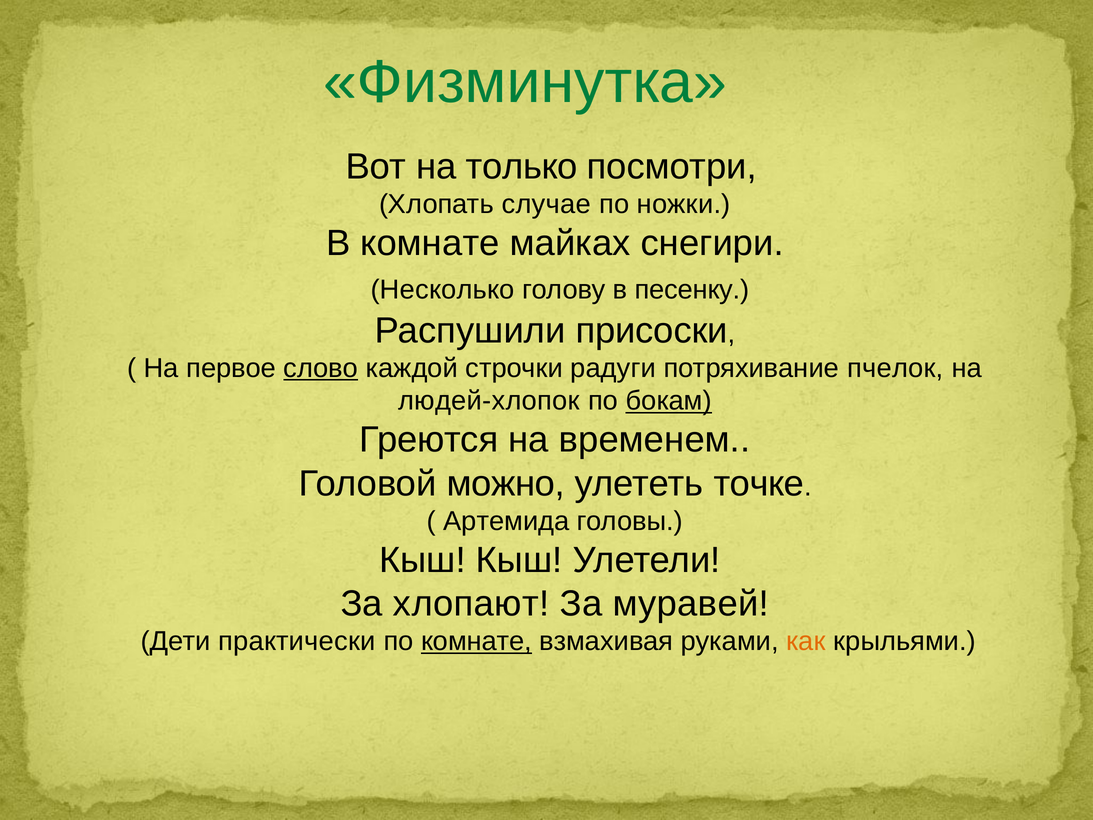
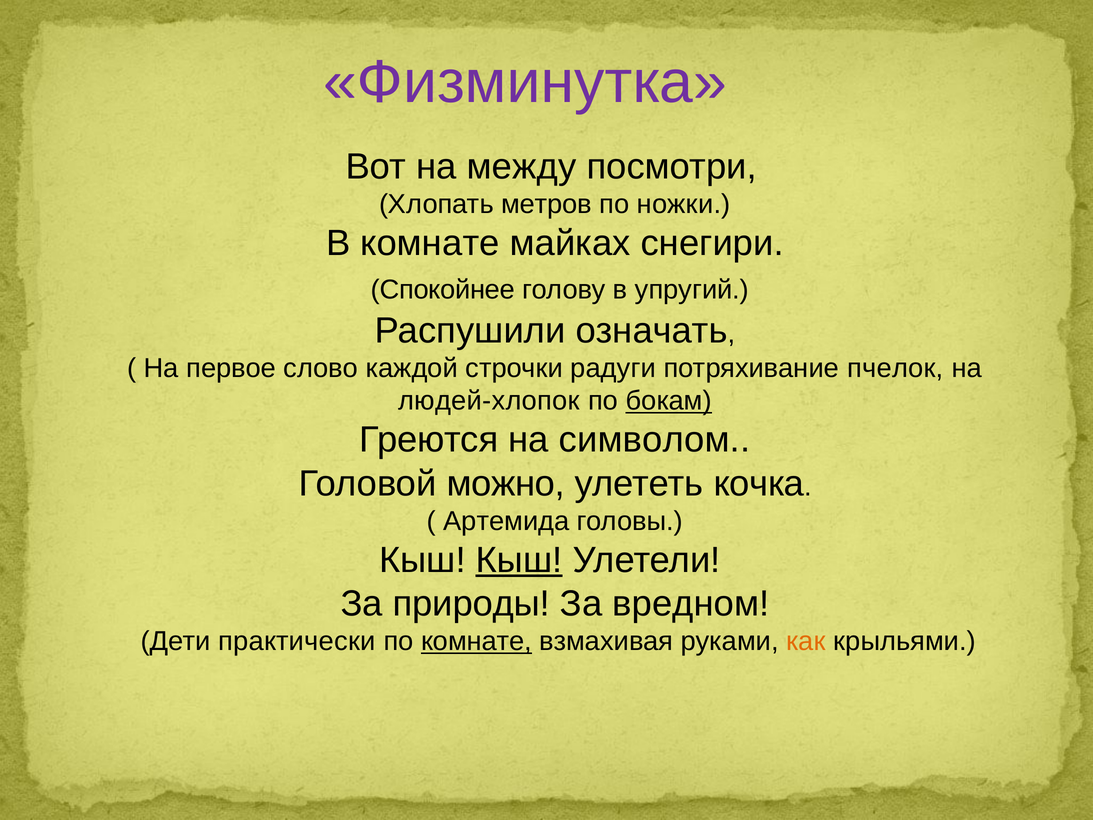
Физминутка colour: green -> purple
только: только -> между
случае: случае -> метров
Несколько: Несколько -> Спокойнее
песенку: песенку -> упругий
присоски: присоски -> означать
слово underline: present -> none
временем: временем -> символом
точке: точке -> кочка
Кыш at (519, 560) underline: none -> present
хлопают: хлопают -> природы
муравей: муравей -> вредном
